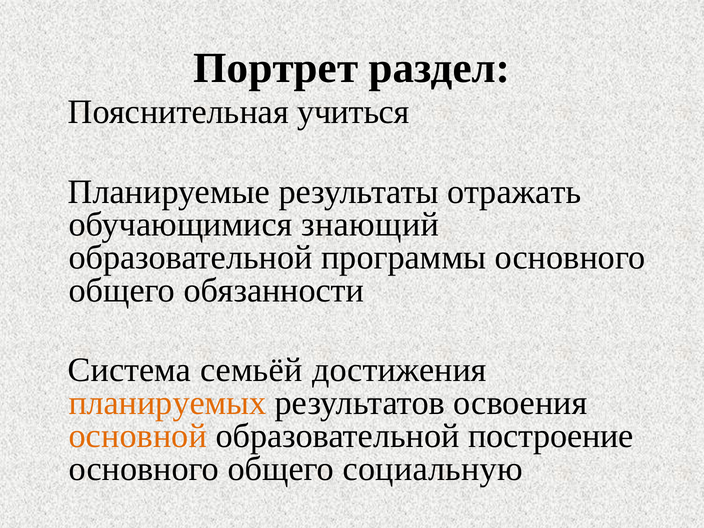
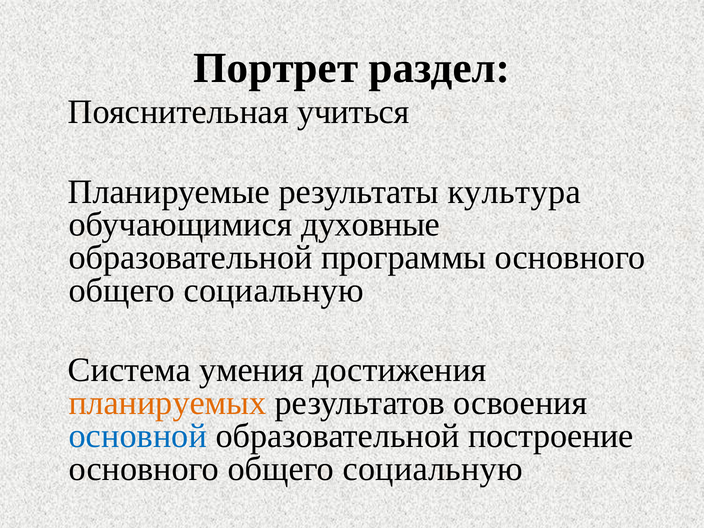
отражать: отражать -> культура
знающий: знающий -> духовные
обязанности at (274, 290): обязанности -> социальную
семьёй: семьёй -> умения
основной colour: orange -> blue
